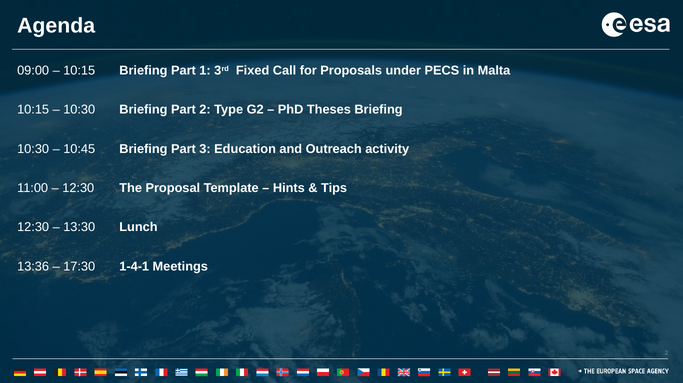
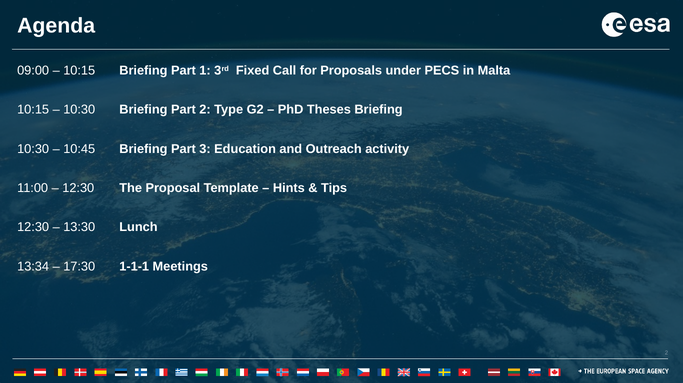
13:36: 13:36 -> 13:34
1-4-1: 1-4-1 -> 1-1-1
